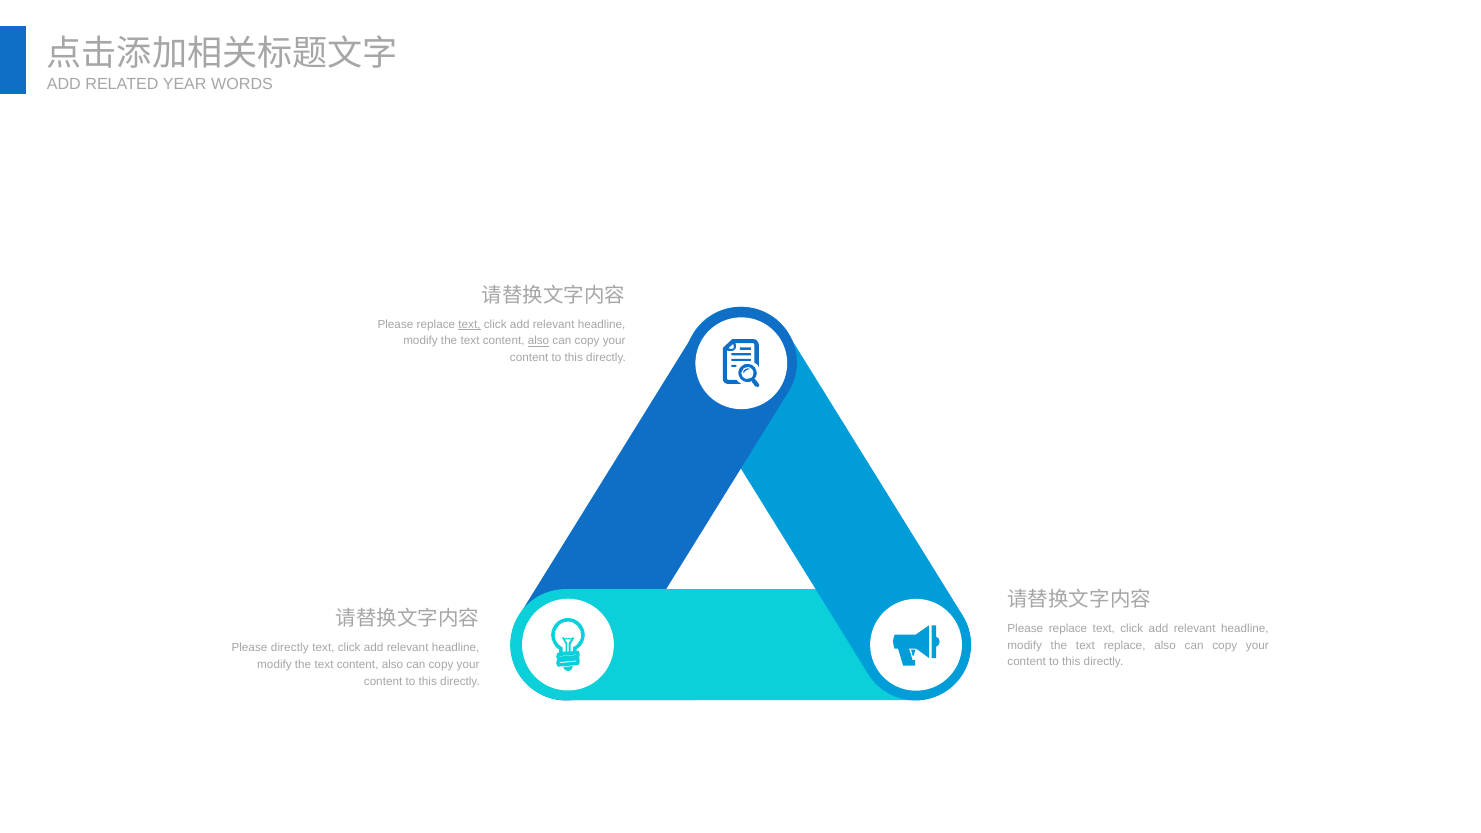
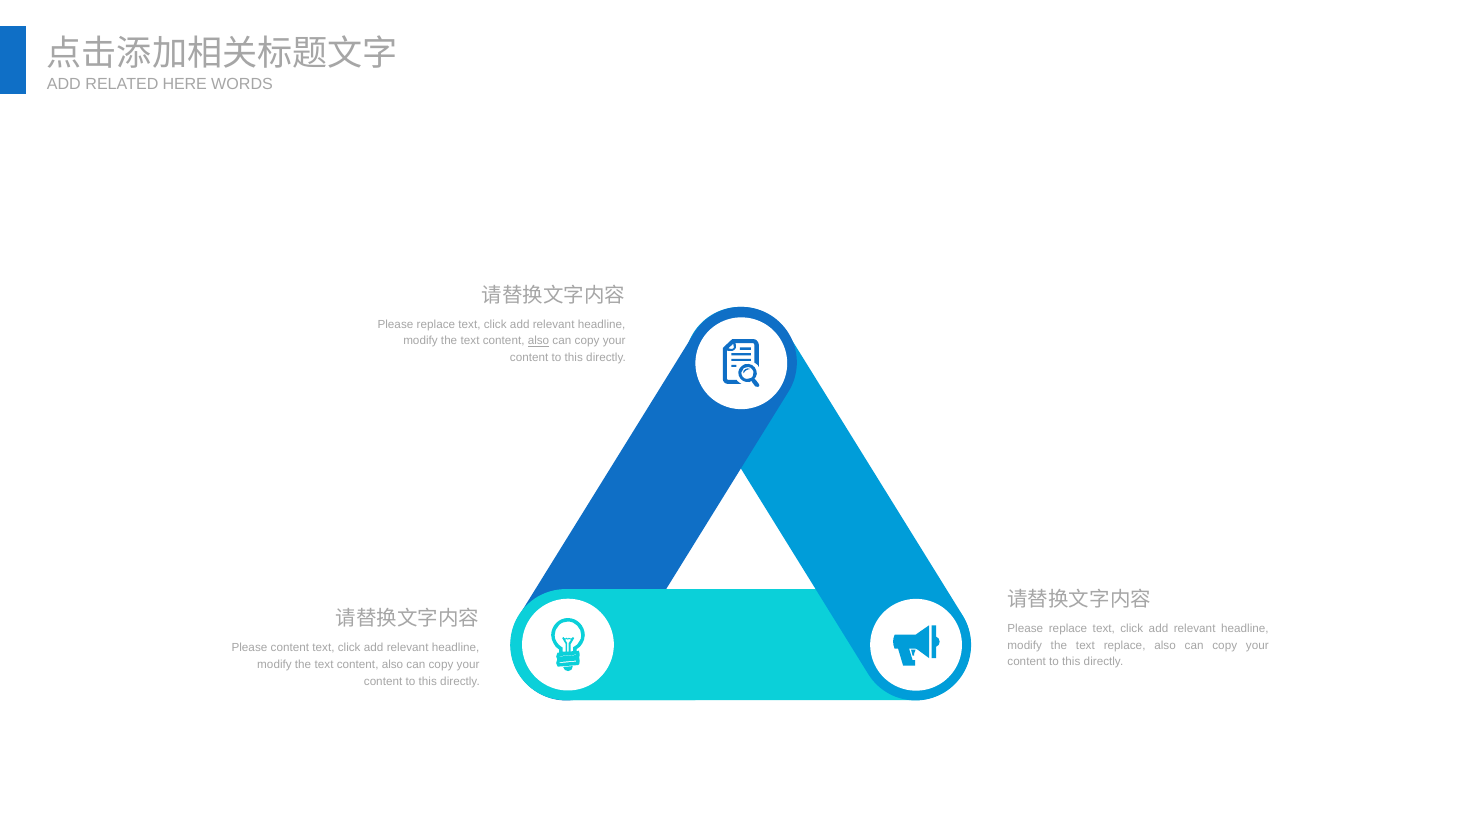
YEAR: YEAR -> HERE
text at (469, 324) underline: present -> none
Please directly: directly -> content
